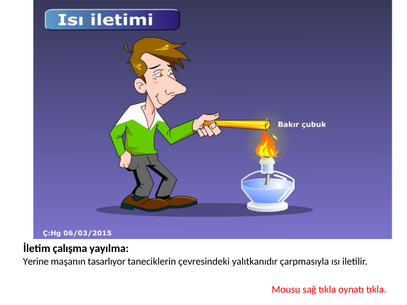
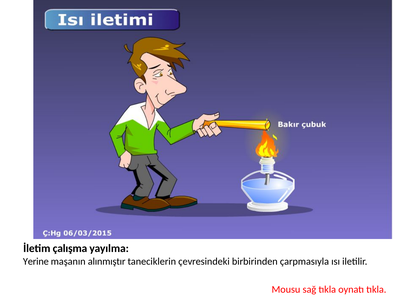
tasarlıyor: tasarlıyor -> alınmıştır
yalıtkanıdır: yalıtkanıdır -> birbirinden
